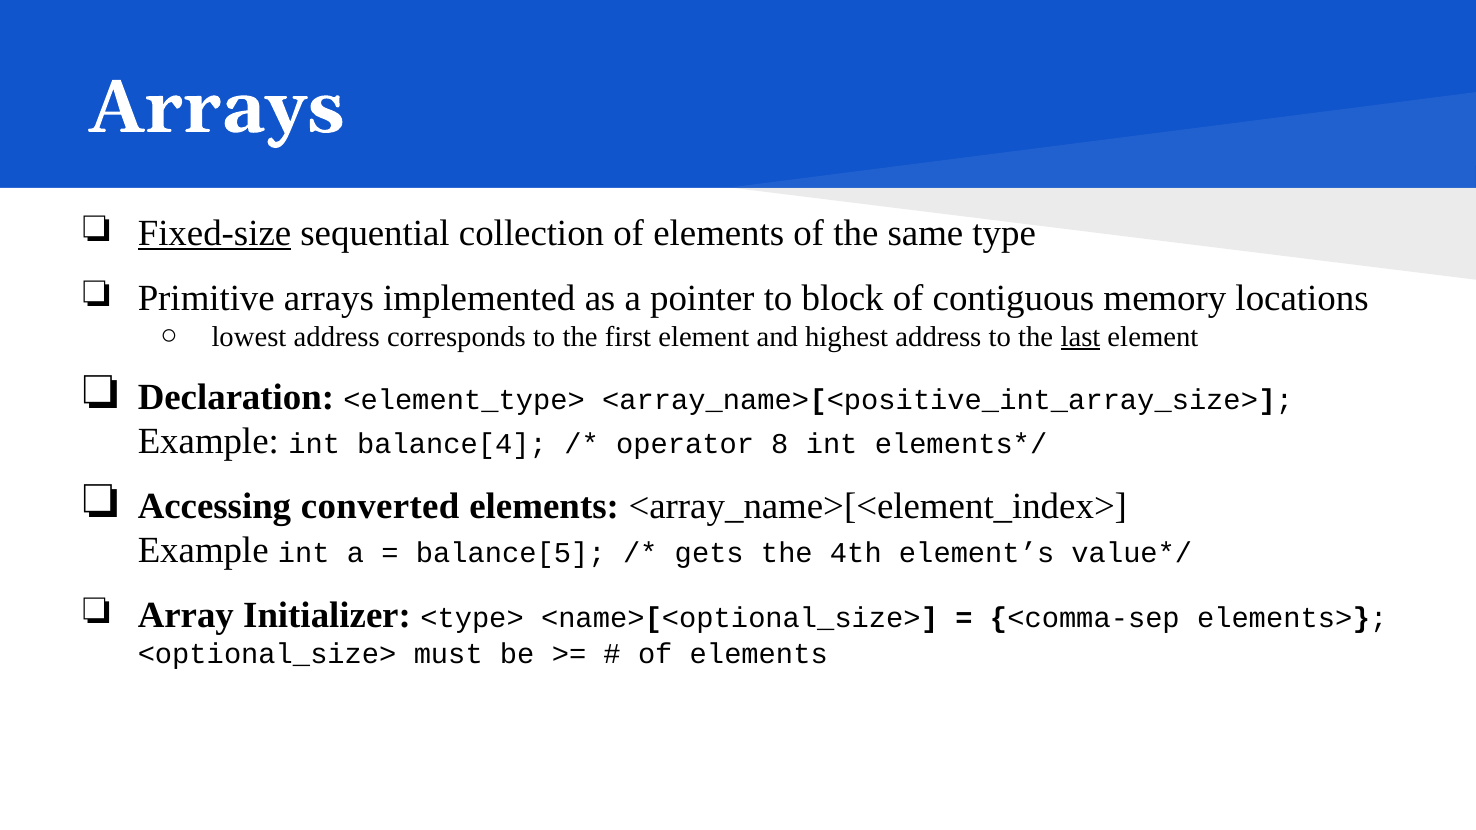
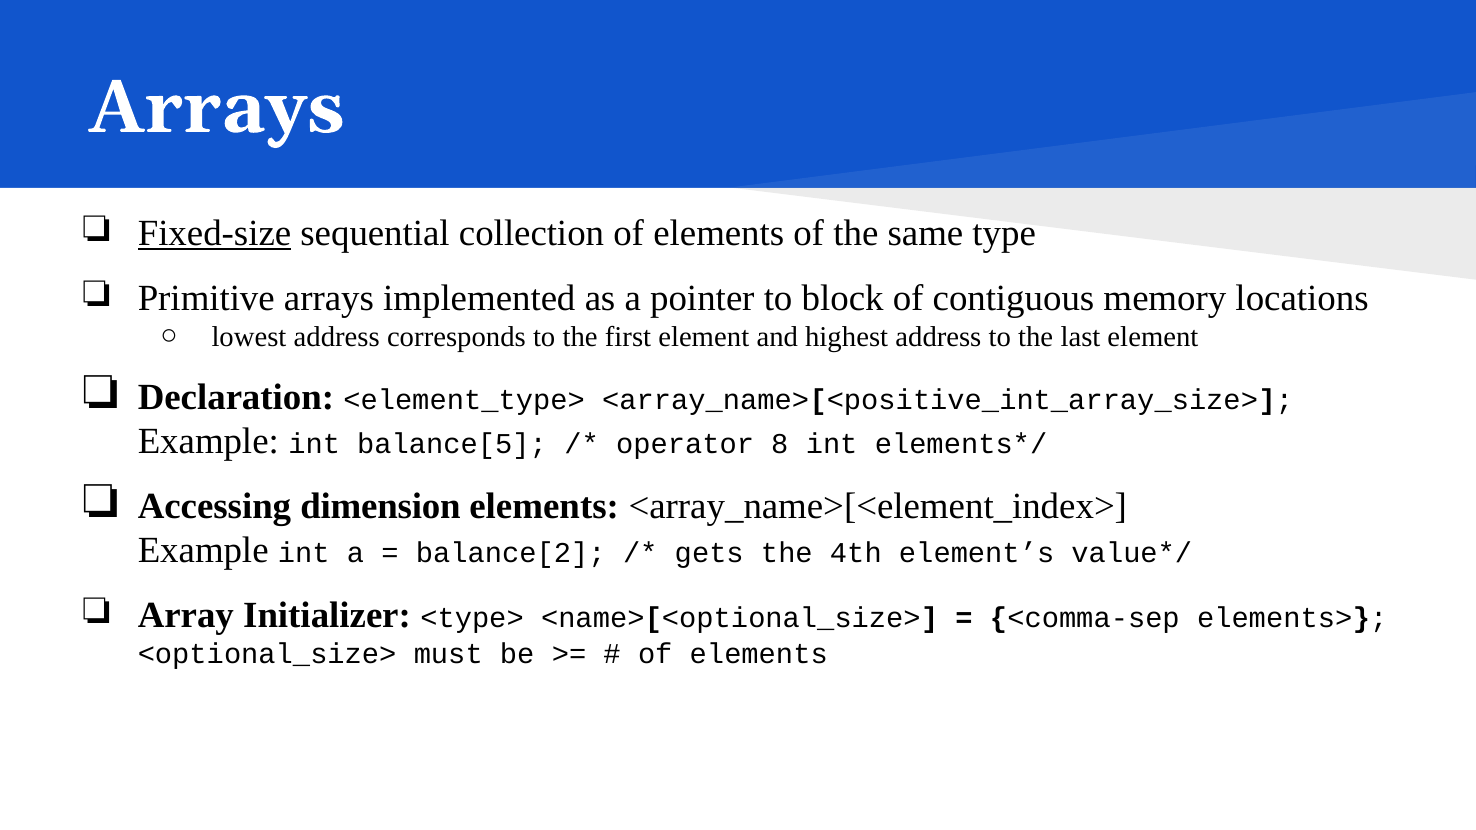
last underline: present -> none
balance[4: balance[4 -> balance[5
converted: converted -> dimension
balance[5: balance[5 -> balance[2
